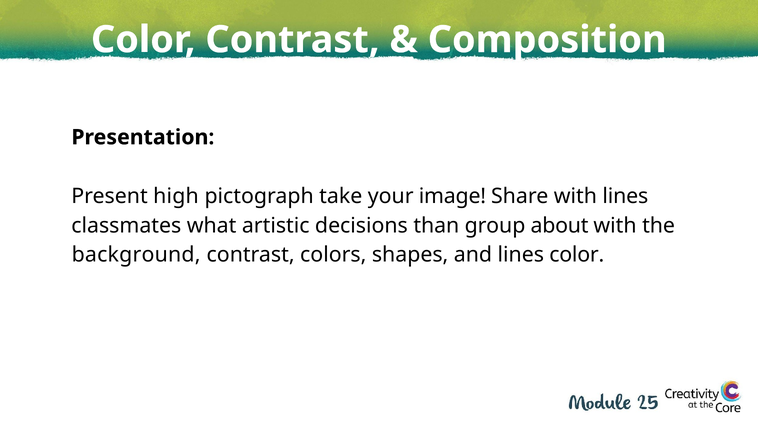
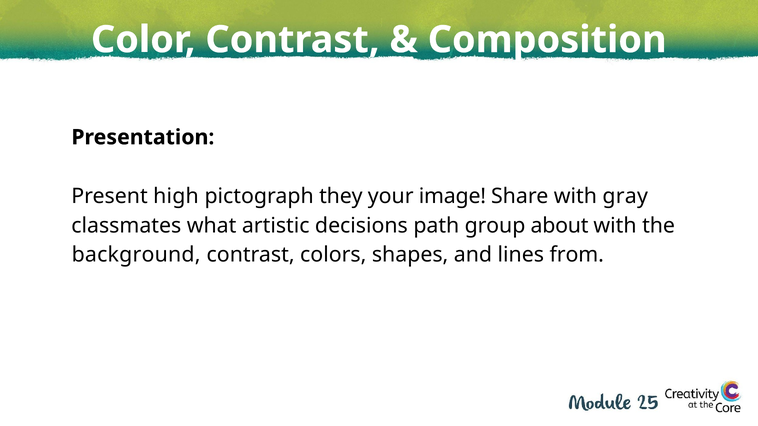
take: take -> they
with lines: lines -> gray
than: than -> path
lines color: color -> from
